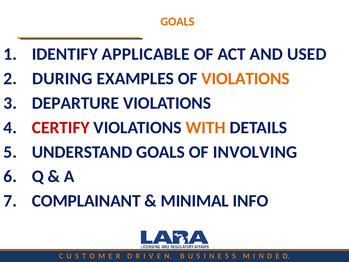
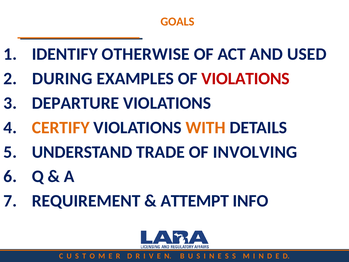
APPLICABLE: APPLICABLE -> OTHERWISE
VIOLATIONS at (246, 79) colour: orange -> red
CERTIFY colour: red -> orange
UNDERSTAND GOALS: GOALS -> TRADE
COMPLAINANT: COMPLAINANT -> REQUIREMENT
MINIMAL: MINIMAL -> ATTEMPT
